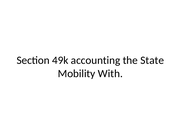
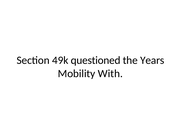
accounting: accounting -> questioned
State: State -> Years
